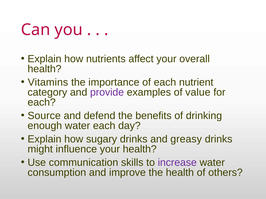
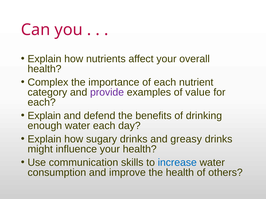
Vitamins: Vitamins -> Complex
Source at (44, 116): Source -> Explain
increase colour: purple -> blue
